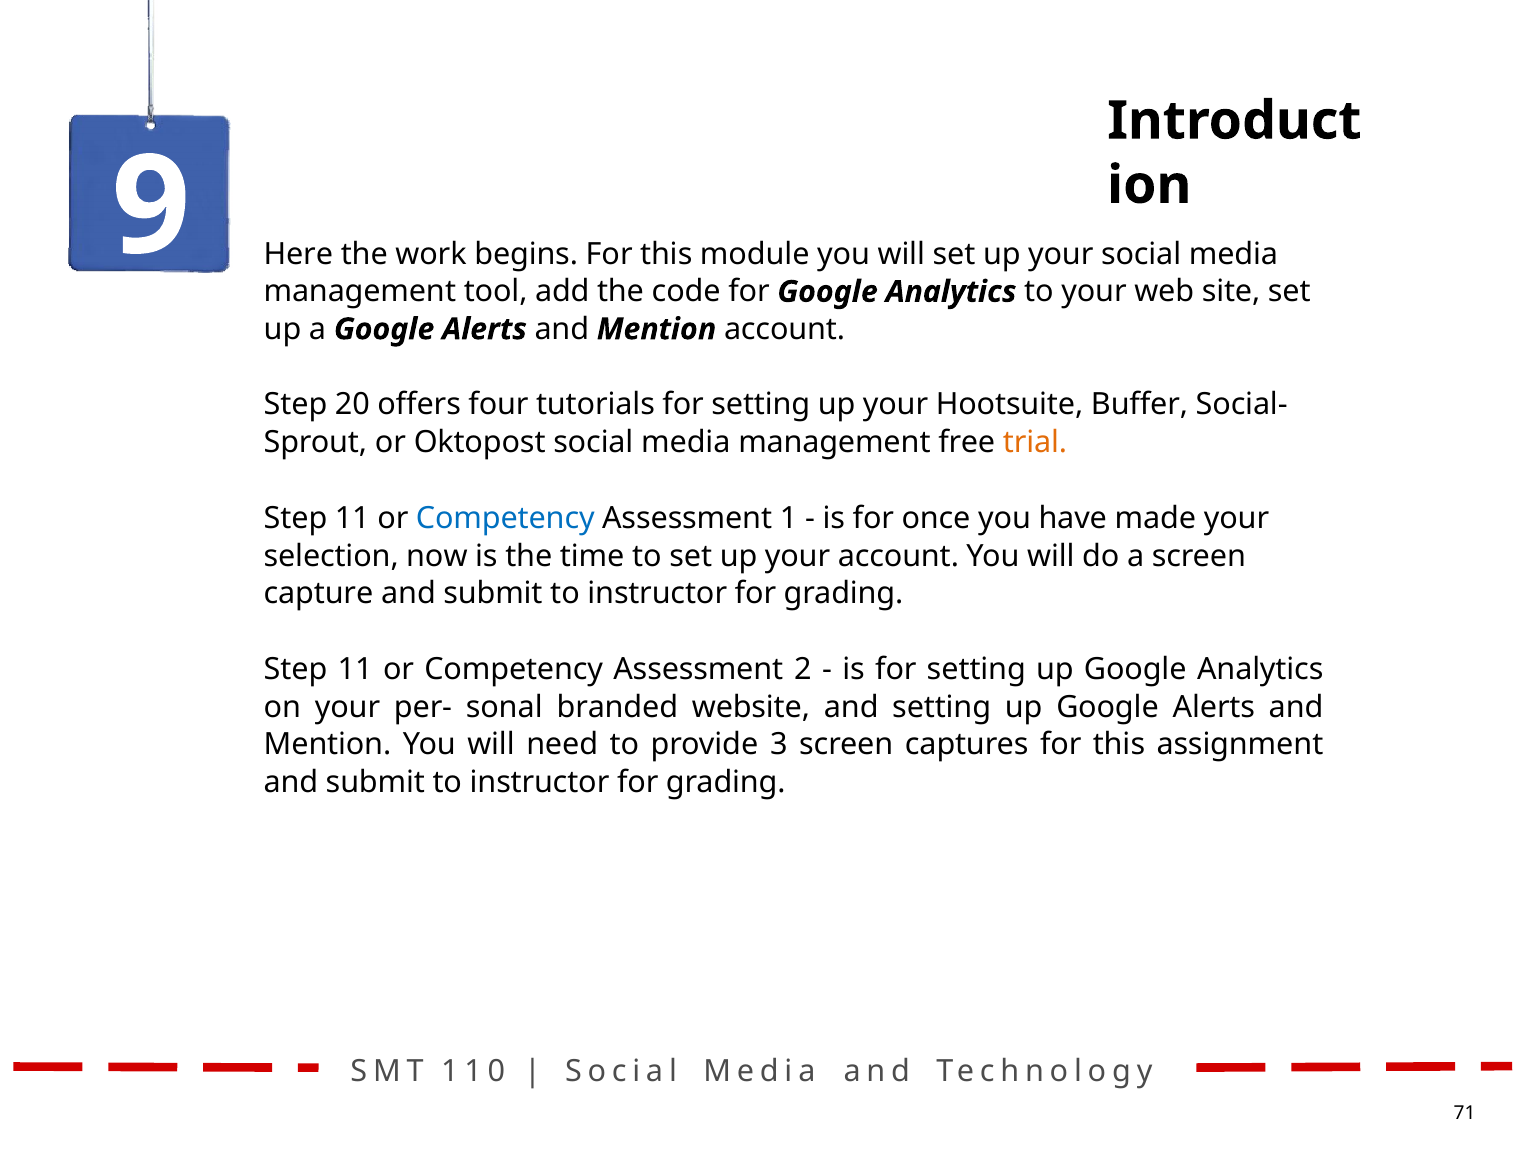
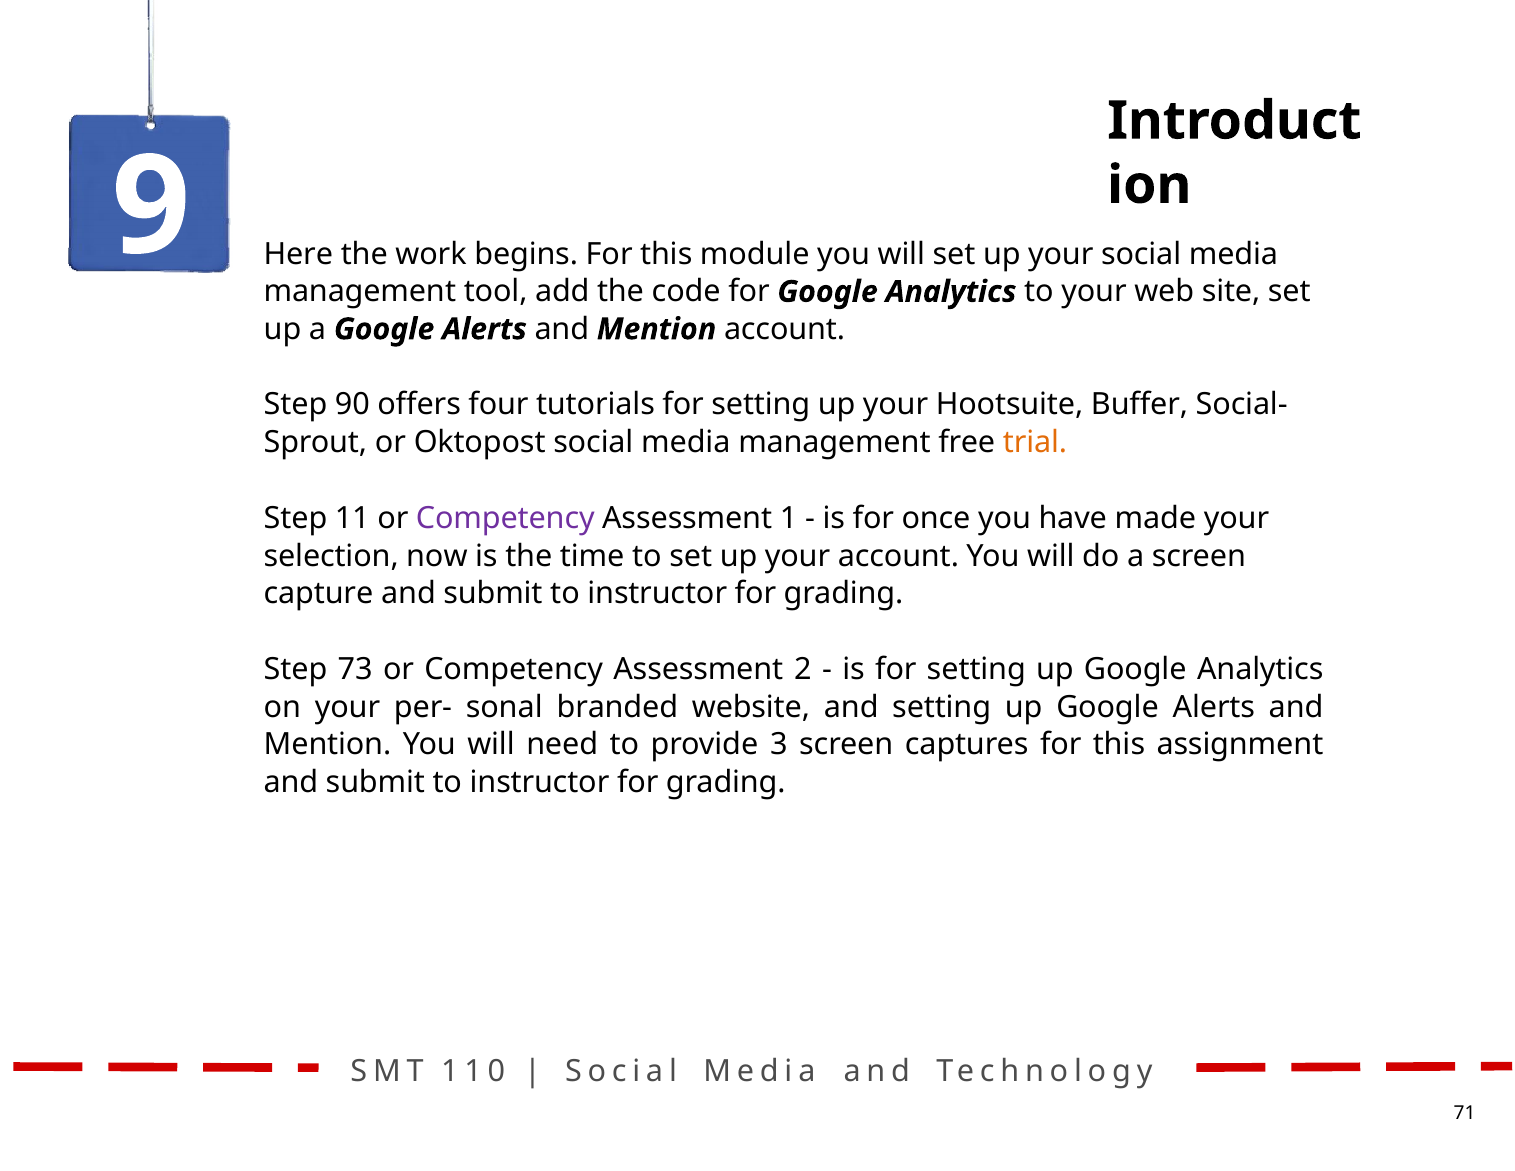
20: 20 -> 90
Competency at (505, 518) colour: blue -> purple
11 at (355, 670): 11 -> 73
